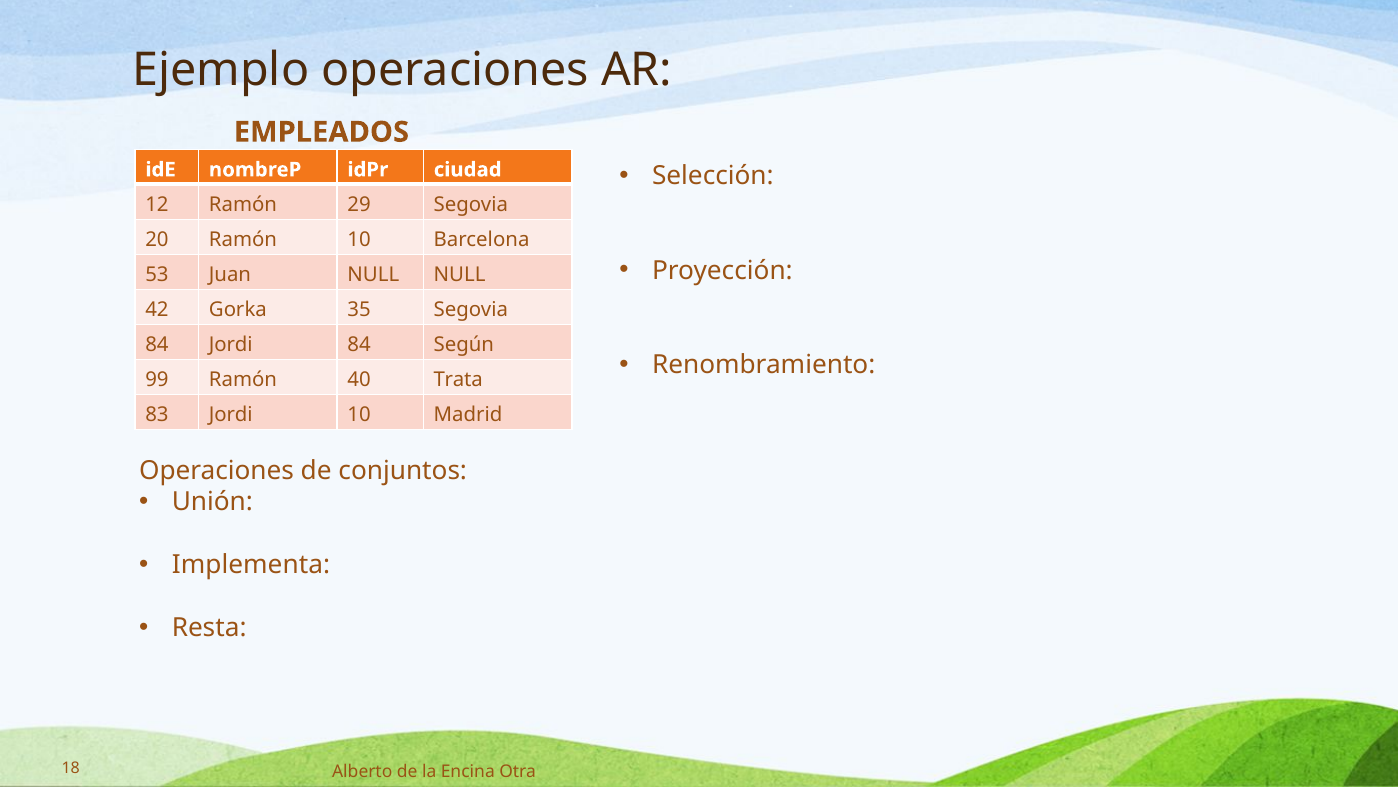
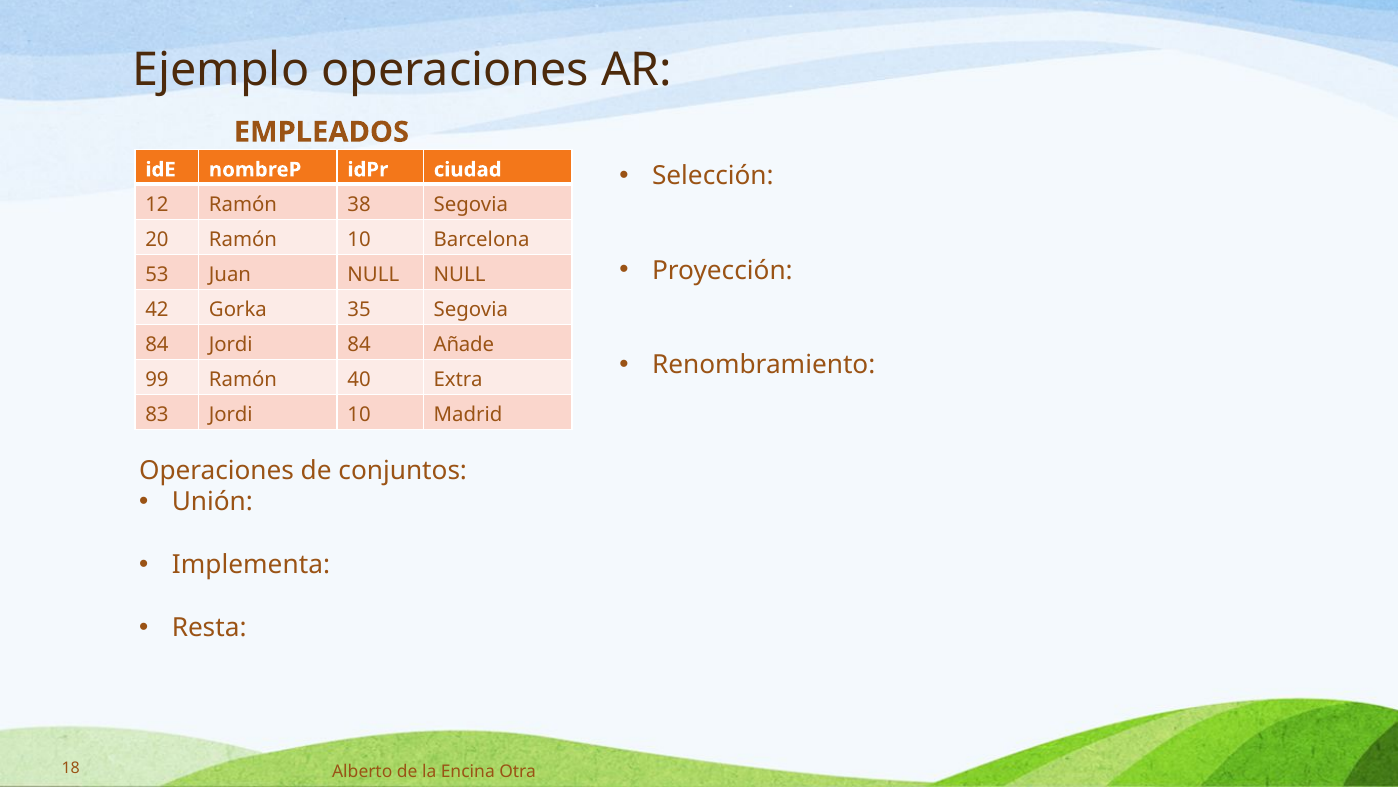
29: 29 -> 38
Según: Según -> Añade
Trata: Trata -> Extra
